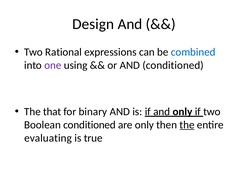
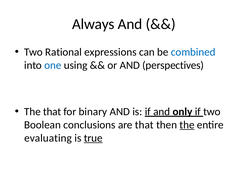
Design: Design -> Always
one colour: purple -> blue
AND conditioned: conditioned -> perspectives
Boolean conditioned: conditioned -> conclusions
are only: only -> that
true underline: none -> present
